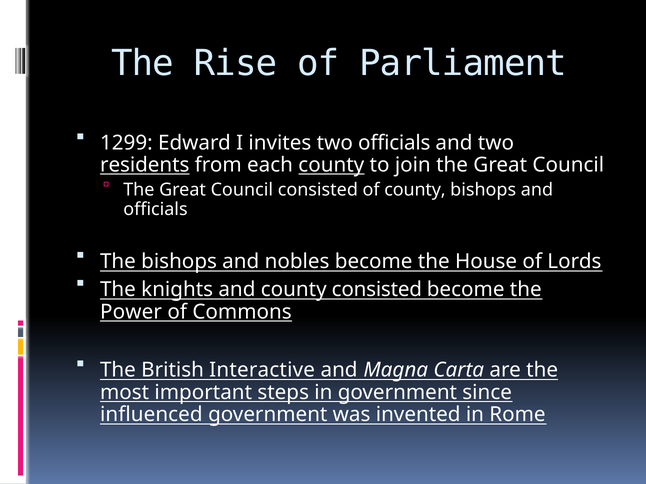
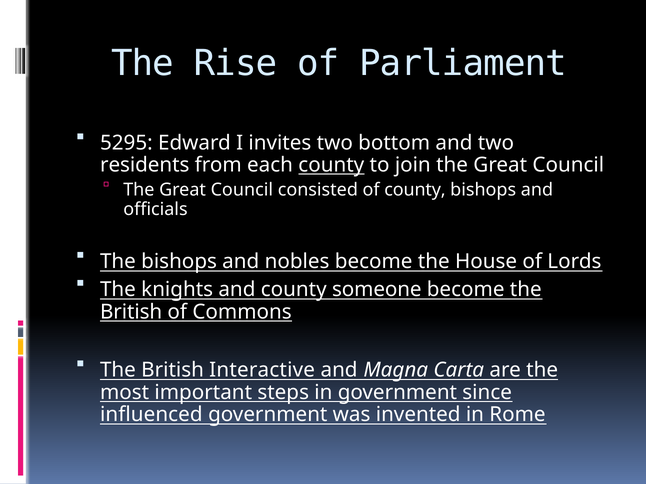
1299: 1299 -> 5295
two officials: officials -> bottom
residents underline: present -> none
county consisted: consisted -> someone
Power at (131, 312): Power -> British
